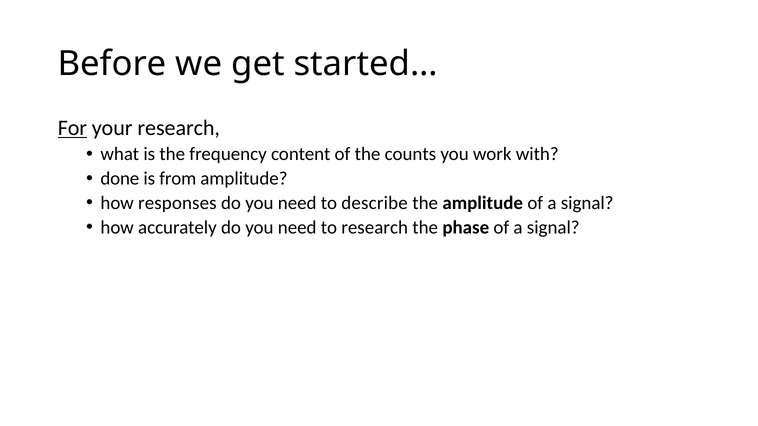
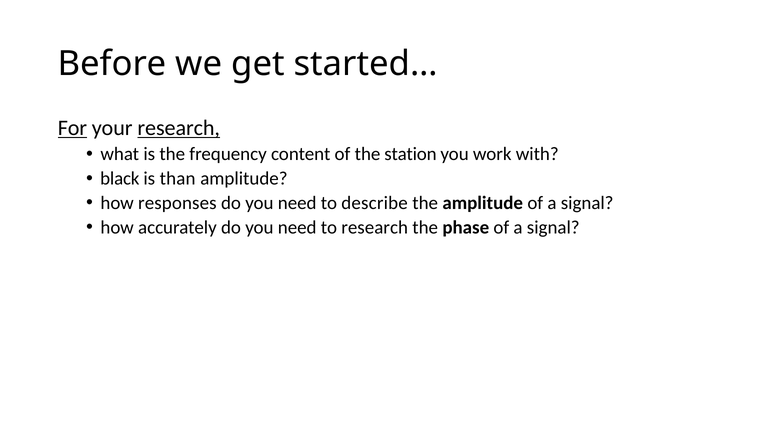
research at (179, 128) underline: none -> present
counts: counts -> station
done: done -> black
from: from -> than
